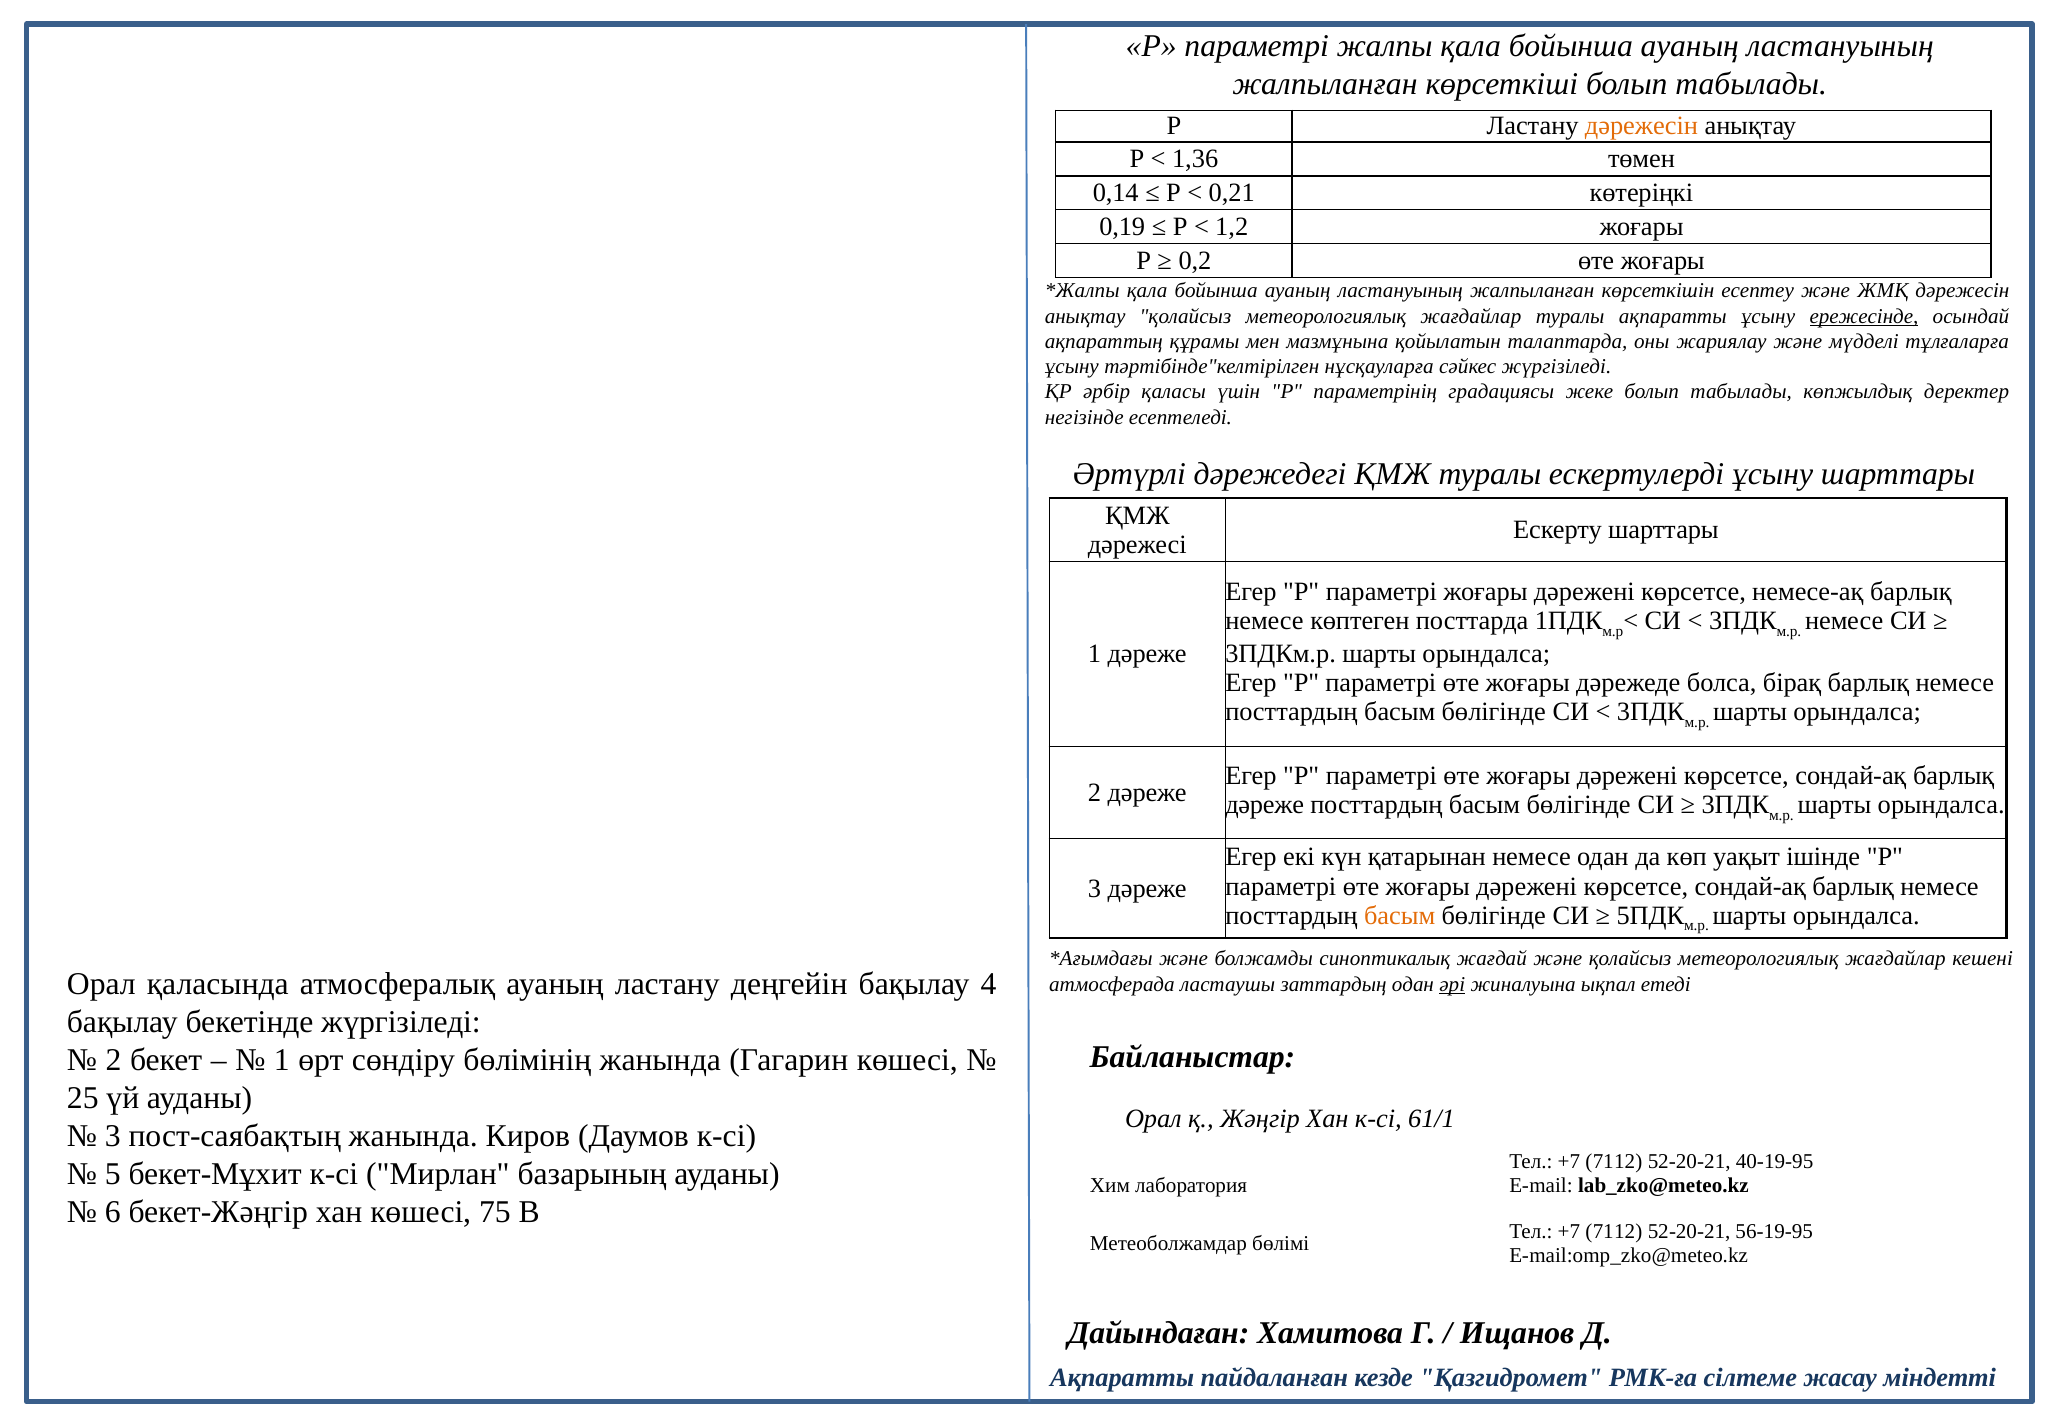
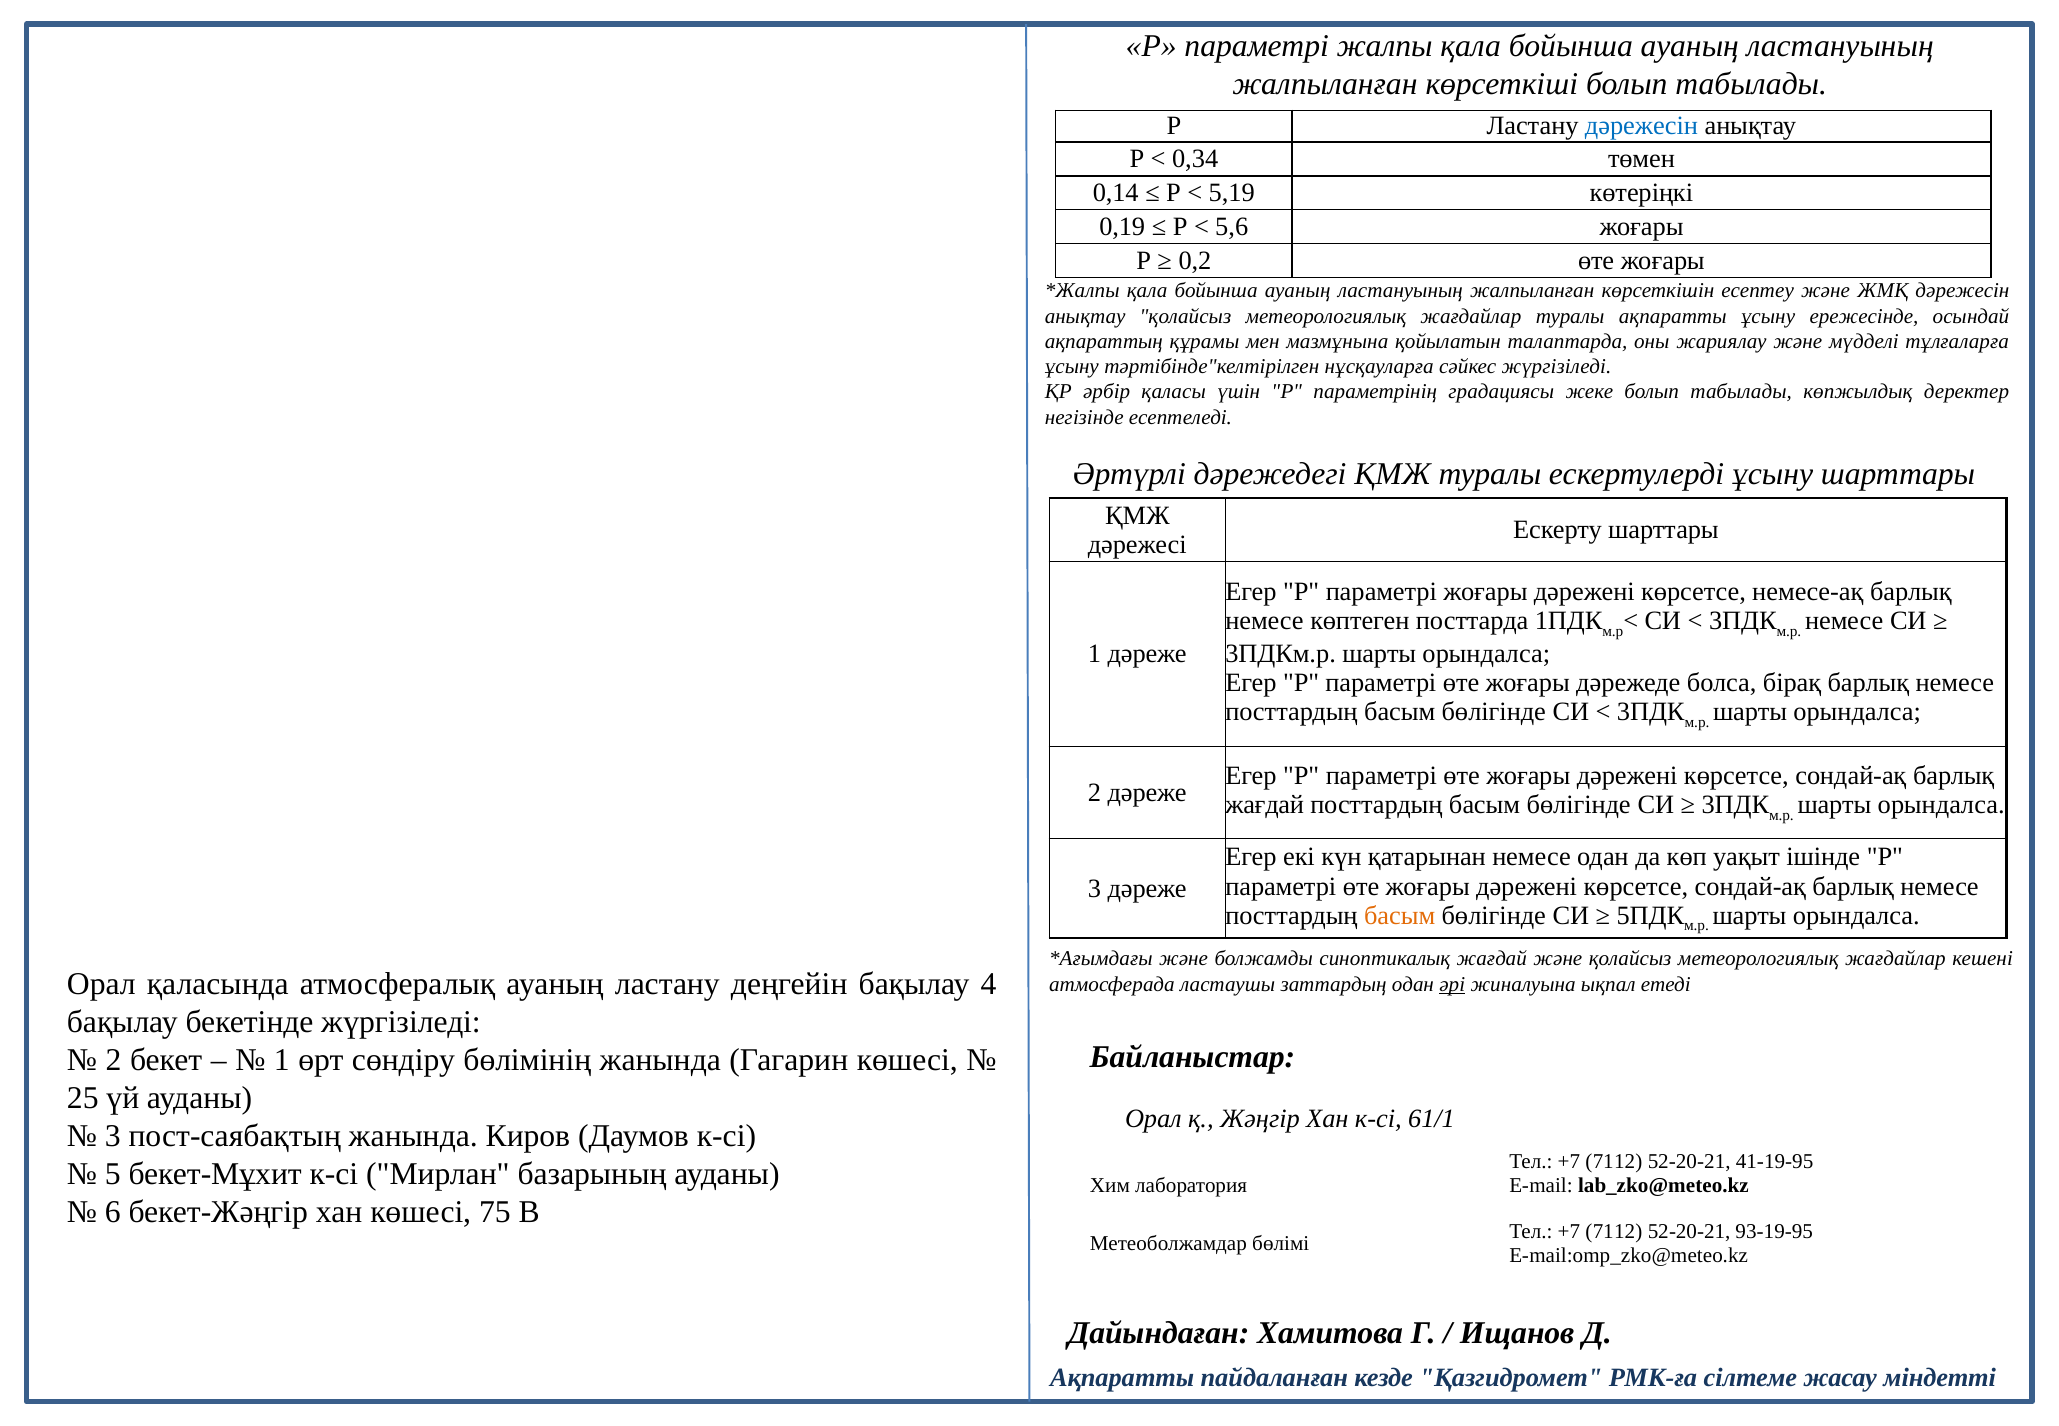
дәрежесін at (1641, 126) colour: orange -> blue
1,36: 1,36 -> 0,34
0,21: 0,21 -> 5,19
1,2: 1,2 -> 5,6
ережесінде underline: present -> none
дәреже at (1265, 805): дәреже -> жағдай
40-19-95: 40-19-95 -> 41-19-95
56-19-95: 56-19-95 -> 93-19-95
